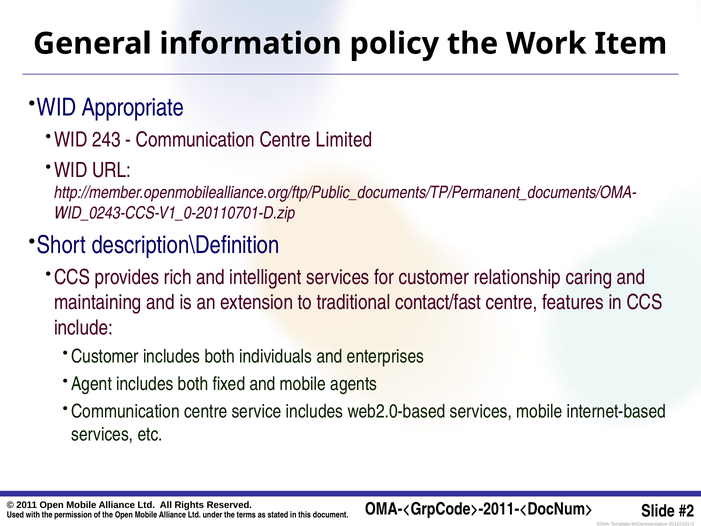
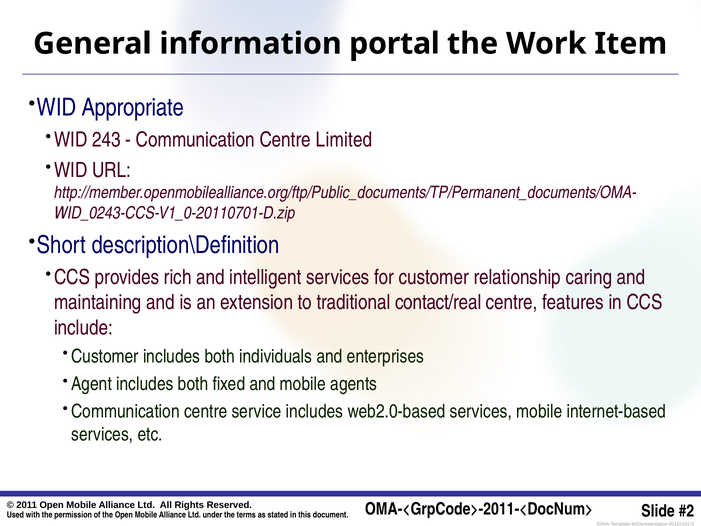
policy: policy -> portal
contact/fast: contact/fast -> contact/real
